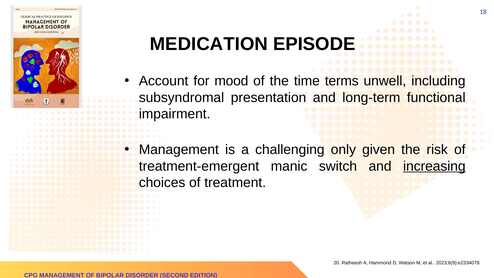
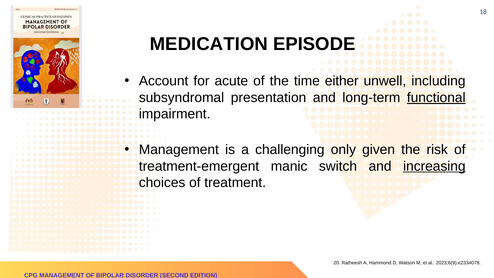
mood: mood -> acute
terms: terms -> either
functional underline: none -> present
